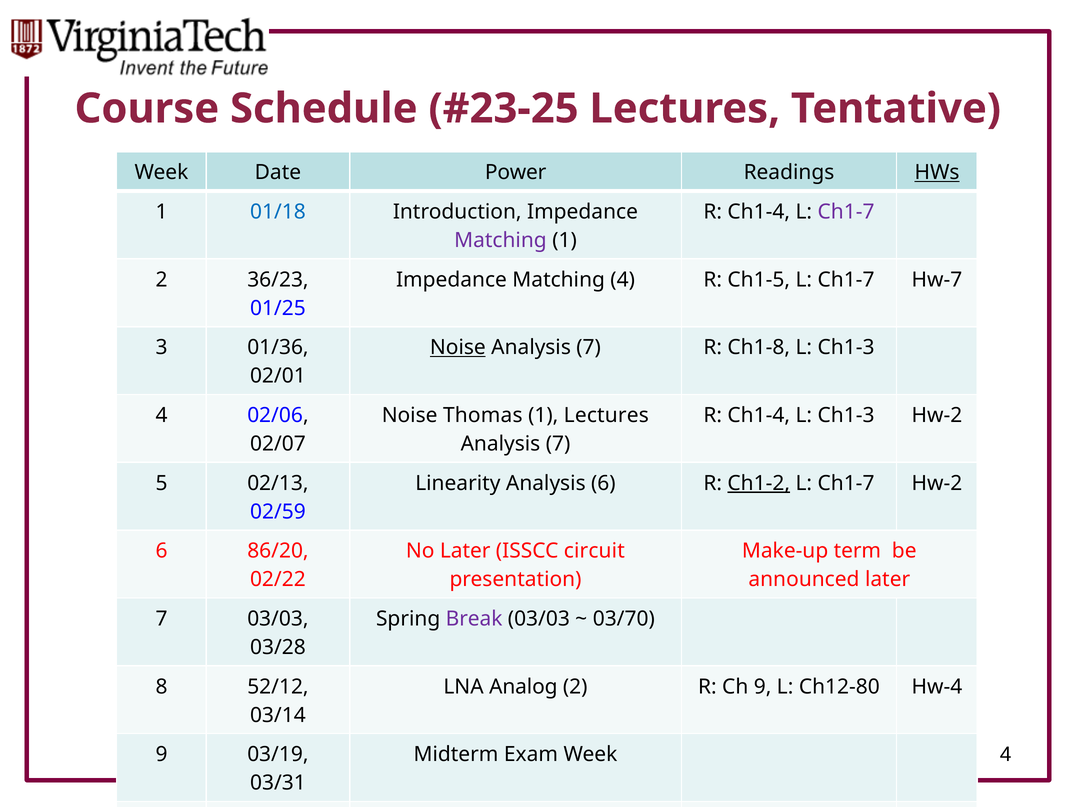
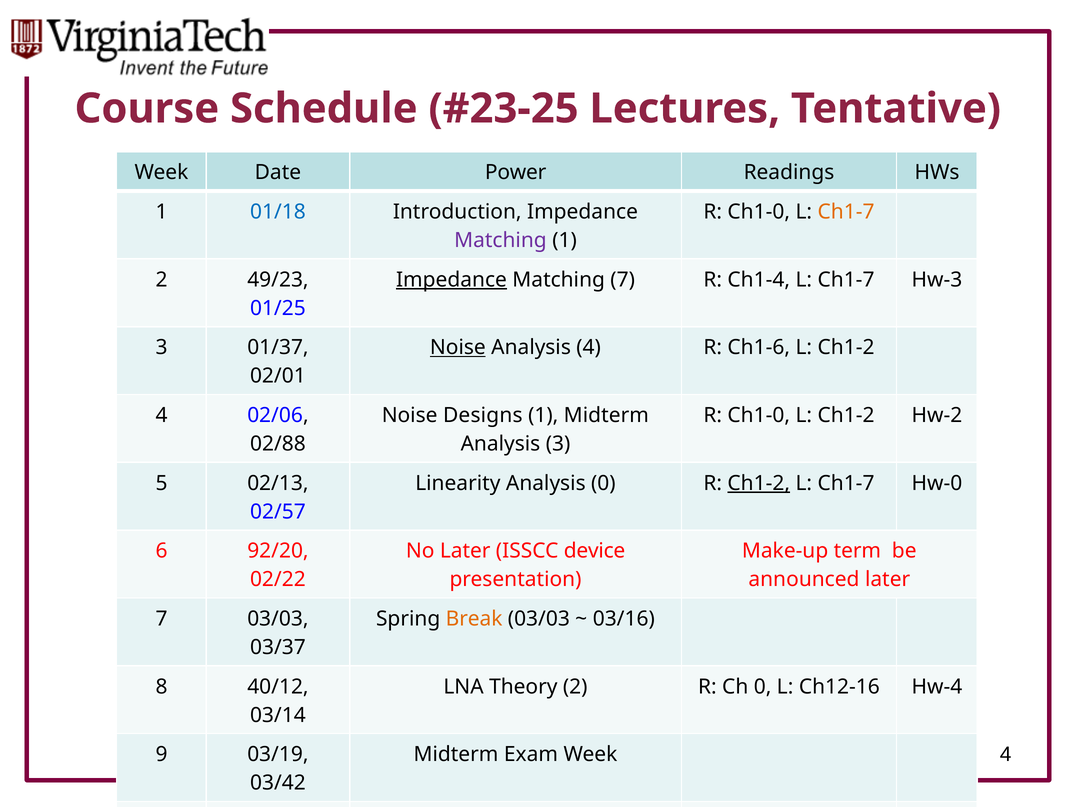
HWs underline: present -> none
Ch1-4 at (759, 212): Ch1-4 -> Ch1-0
Ch1-7 at (846, 212) colour: purple -> orange
36/23: 36/23 -> 49/23
Impedance at (451, 280) underline: none -> present
Matching 4: 4 -> 7
Ch1-5: Ch1-5 -> Ch1-4
Ch1-7 Hw-7: Hw-7 -> Hw-3
01/36: 01/36 -> 01/37
7 at (589, 348): 7 -> 4
Ch1-8: Ch1-8 -> Ch1-6
Ch1-3 at (846, 348): Ch1-3 -> Ch1-2
Thomas: Thomas -> Designs
1 Lectures: Lectures -> Midterm
Ch1-4 at (759, 415): Ch1-4 -> Ch1-0
Ch1-3 at (846, 415): Ch1-3 -> Ch1-2
02/07: 02/07 -> 02/88
7 at (558, 444): 7 -> 3
Analysis 6: 6 -> 0
Ch1-7 Hw-2: Hw-2 -> Hw-0
02/59: 02/59 -> 02/57
86/20: 86/20 -> 92/20
circuit: circuit -> device
Break colour: purple -> orange
03/70: 03/70 -> 03/16
03/28 at (278, 647): 03/28 -> 03/37
52/12: 52/12 -> 40/12
Analog: Analog -> Theory
Ch 9: 9 -> 0
Ch12-80: Ch12-80 -> Ch12-16
03/31: 03/31 -> 03/42
